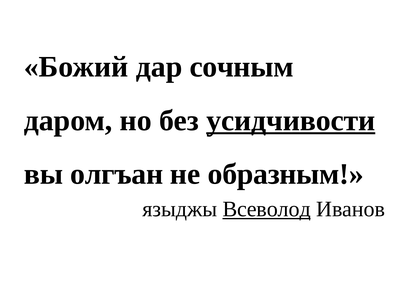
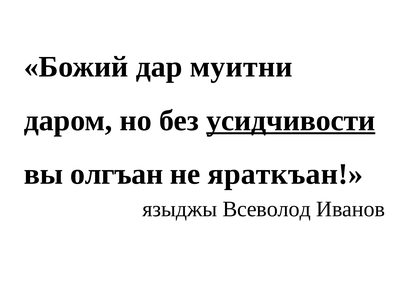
сочным: сочным -> муитни
образным: образным -> яраткъан
Всеволод underline: present -> none
